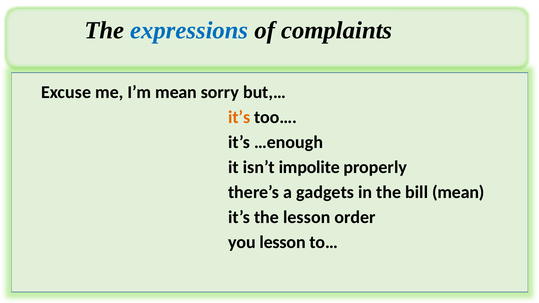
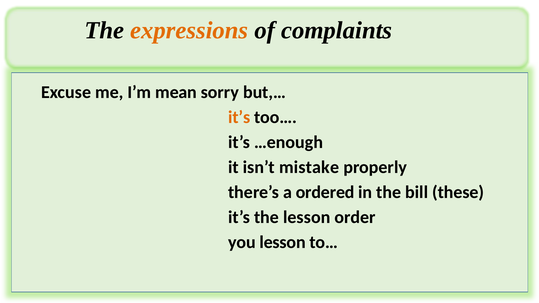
expressions colour: blue -> orange
impolite: impolite -> mistake
gadgets: gadgets -> ordered
bill mean: mean -> these
